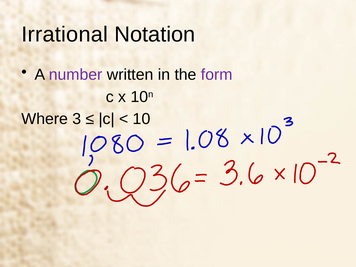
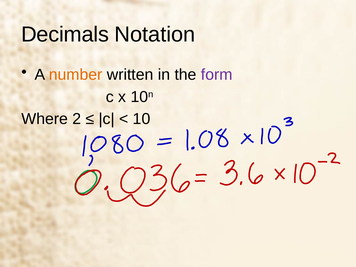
Irrational: Irrational -> Decimals
number colour: purple -> orange
3: 3 -> 2
